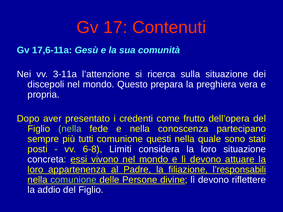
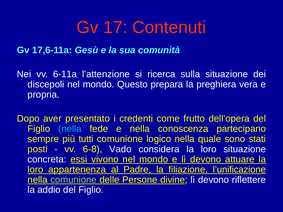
3-11a: 3-11a -> 6-11a
nella at (70, 129) colour: light green -> light blue
questi: questi -> logico
Limiti: Limiti -> Vado
l’responsabili: l’responsabili -> l’unificazione
